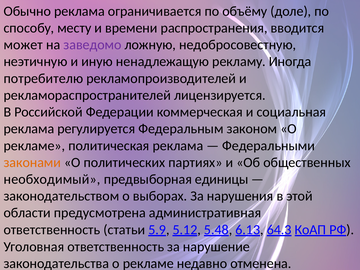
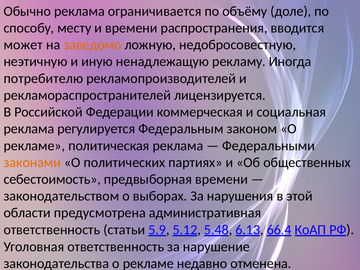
заведомо colour: purple -> orange
необходимый: необходимый -> себестоимость
предвыборная единицы: единицы -> времени
64.3: 64.3 -> 66.4
